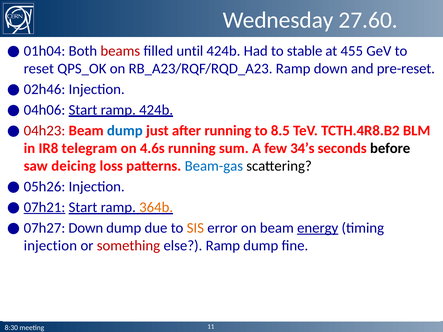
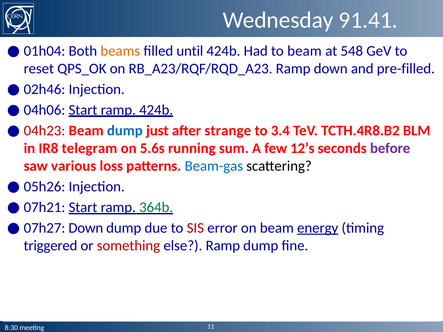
27.60: 27.60 -> 91.41
beams colour: red -> orange
to stable: stable -> beam
455: 455 -> 548
pre-reset: pre-reset -> pre-filled
after running: running -> strange
8.5: 8.5 -> 3.4
4.6s: 4.6s -> 5.6s
34’s: 34’s -> 12’s
before colour: black -> purple
deicing: deicing -> various
07h21 underline: present -> none
364b colour: orange -> green
SIS colour: orange -> red
injection at (50, 246): injection -> triggered
